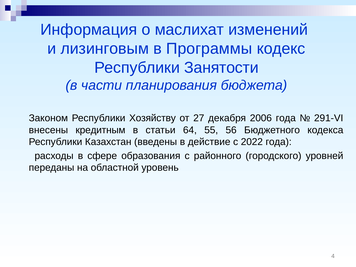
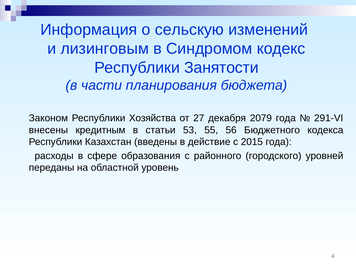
маслихат: маслихат -> сельскую
Программы: Программы -> Синдромом
Хозяйству: Хозяйству -> Хозяйства
2006: 2006 -> 2079
64: 64 -> 53
2022: 2022 -> 2015
